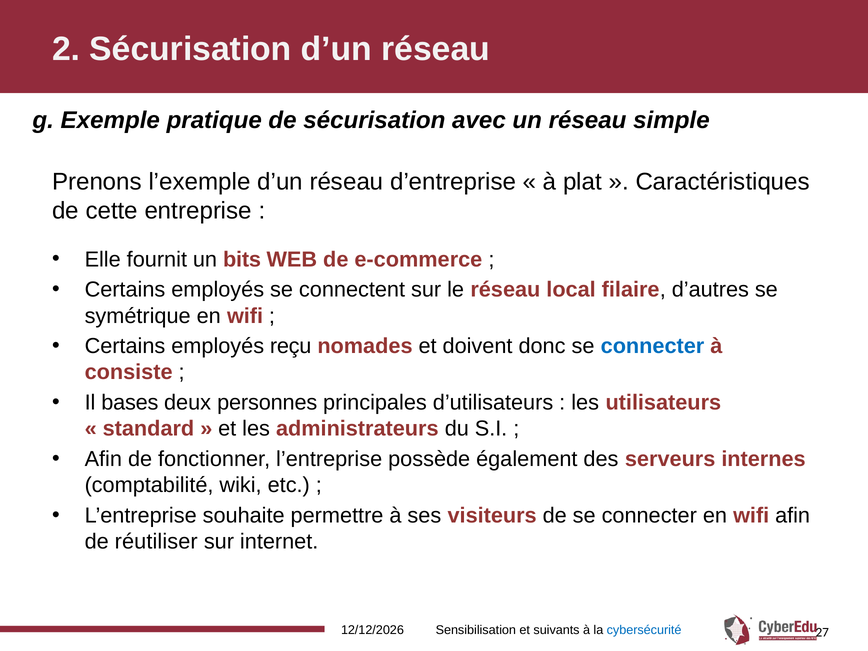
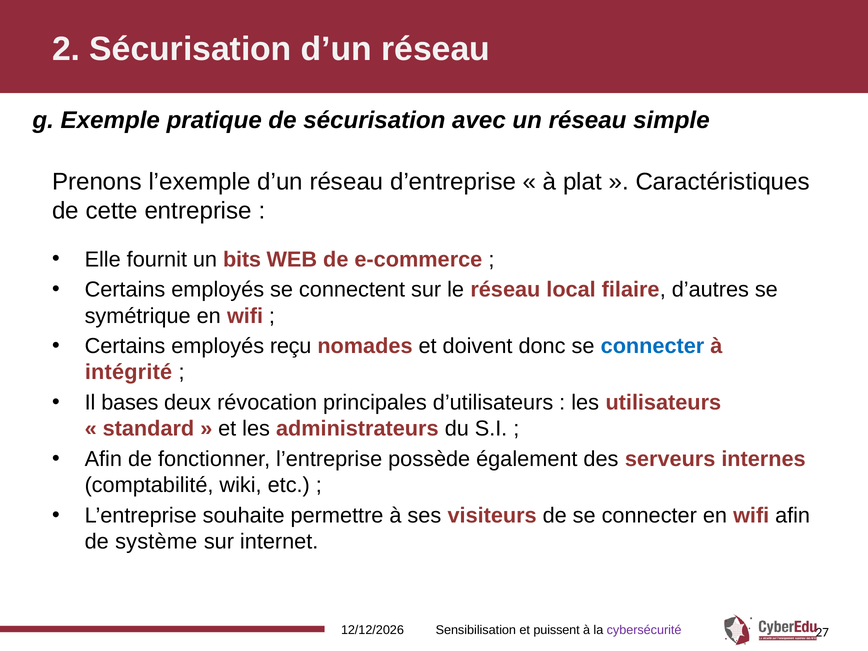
consiste: consiste -> intégrité
personnes: personnes -> révocation
réutiliser: réutiliser -> système
suivants: suivants -> puissent
cybersécurité colour: blue -> purple
